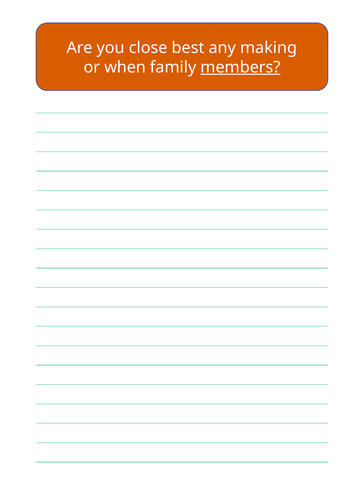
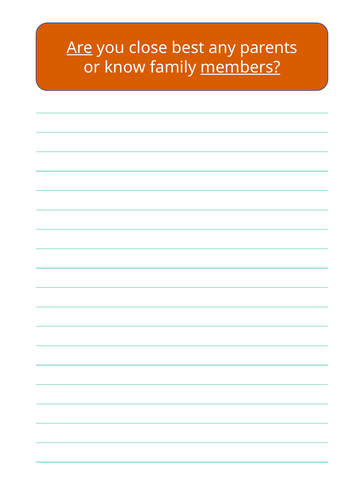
Are underline: none -> present
making: making -> parents
when: when -> know
